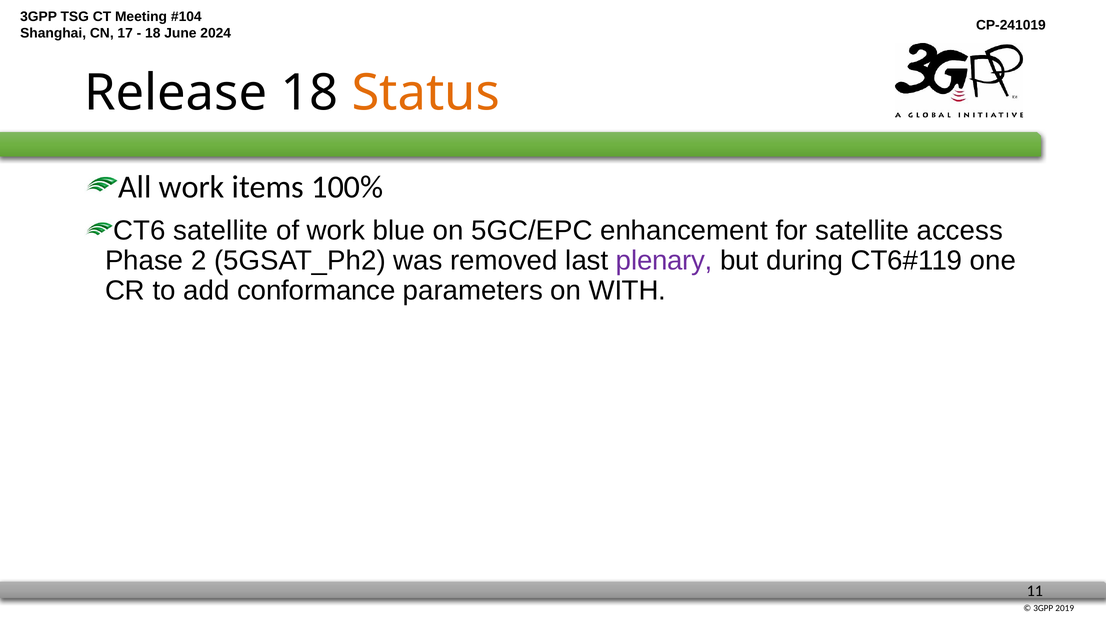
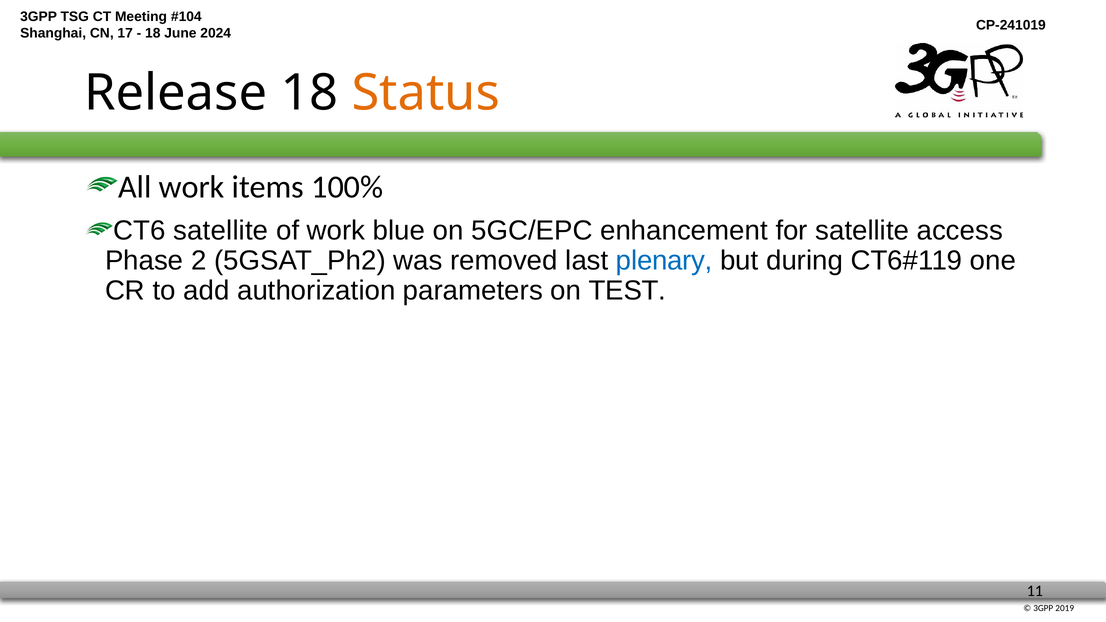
plenary colour: purple -> blue
conformance: conformance -> authorization
WITH: WITH -> TEST
